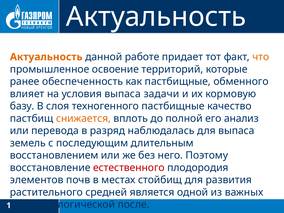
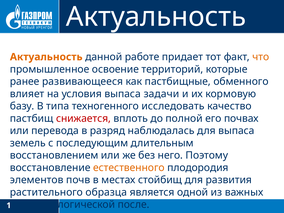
обеспеченность: обеспеченность -> развивающееся
слоя: слоя -> типа
техногенного пастбищные: пастбищные -> исследовать
снижается colour: orange -> red
анализ: анализ -> почвах
естественного colour: red -> orange
средней: средней -> образца
